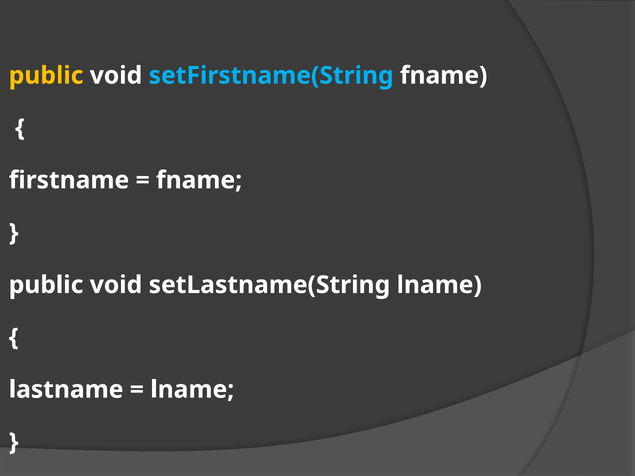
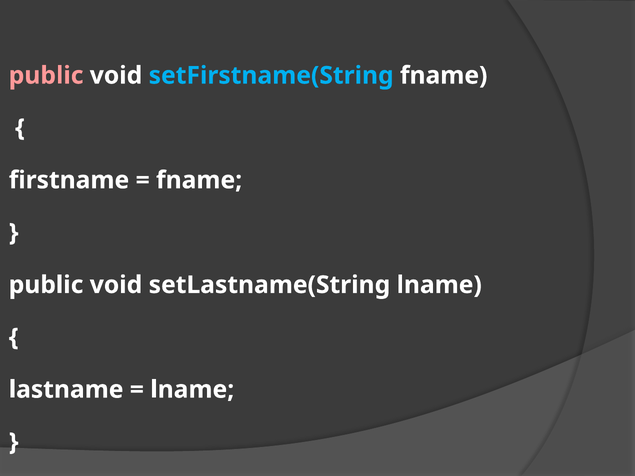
public at (46, 76) colour: yellow -> pink
